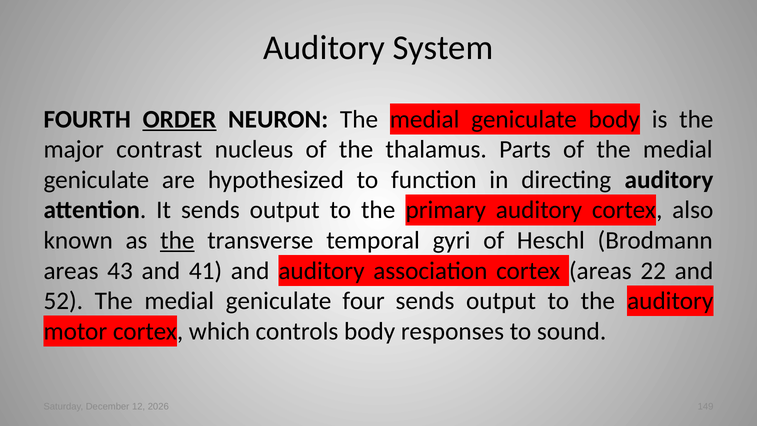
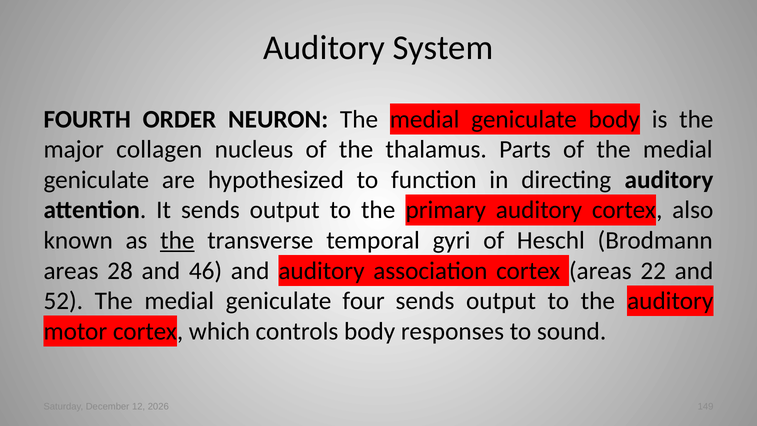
ORDER underline: present -> none
contrast: contrast -> collagen
43: 43 -> 28
41: 41 -> 46
